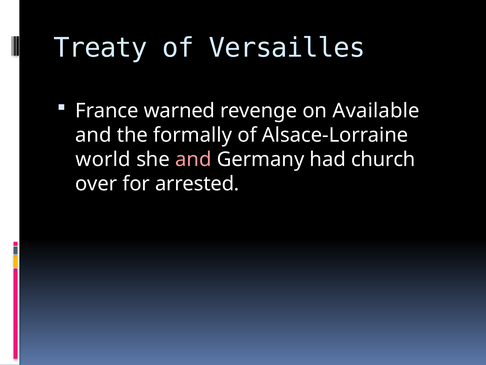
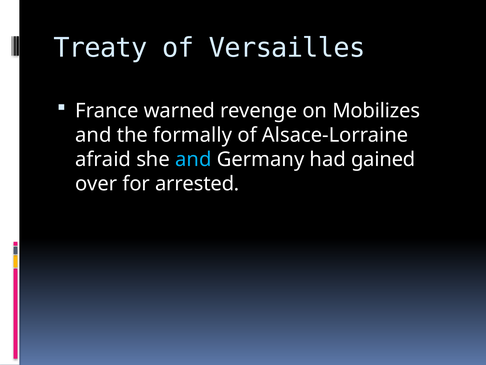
Available: Available -> Mobilizes
world: world -> afraid
and at (193, 159) colour: pink -> light blue
church: church -> gained
